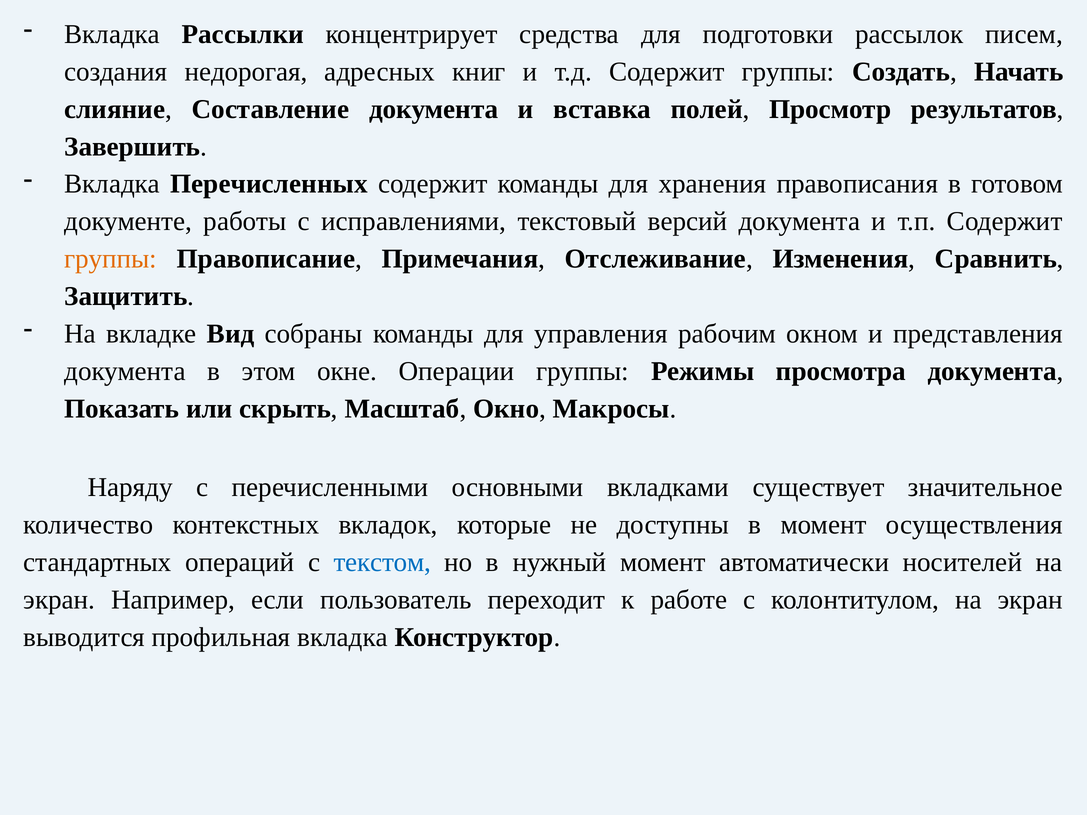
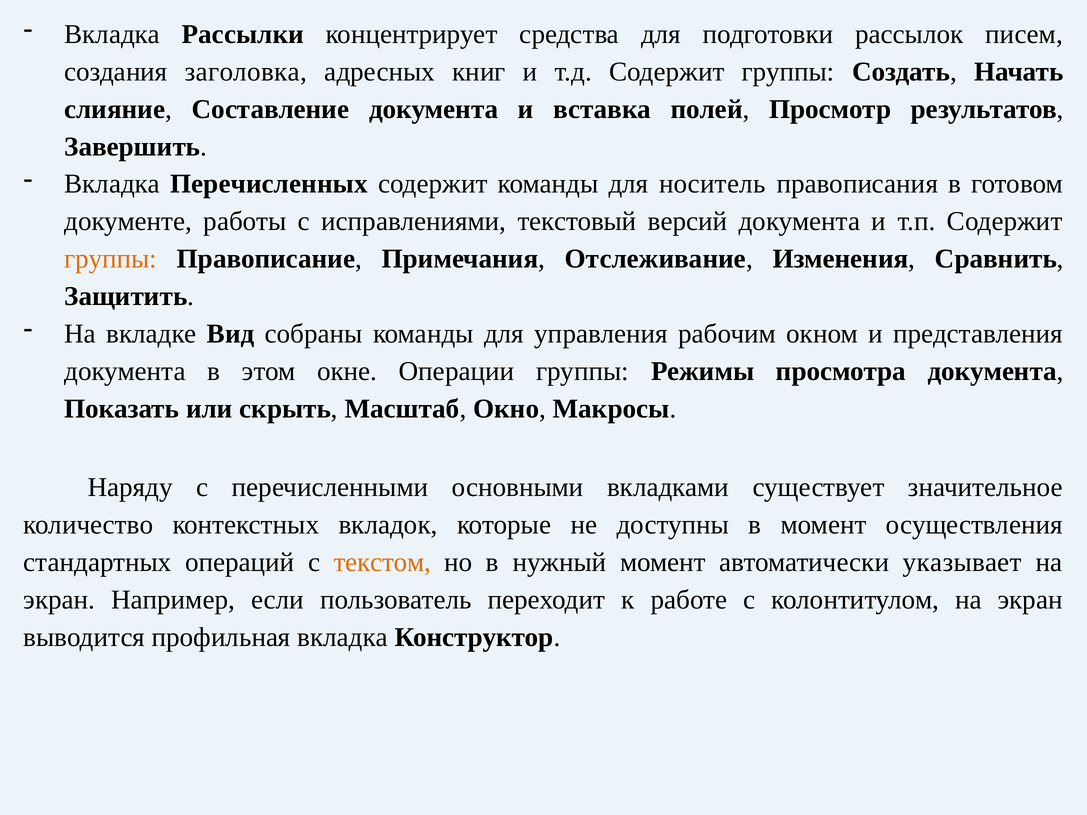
недорогая: недорогая -> заголовка
хранения: хранения -> носитель
текстом colour: blue -> orange
носителей: носителей -> указывает
